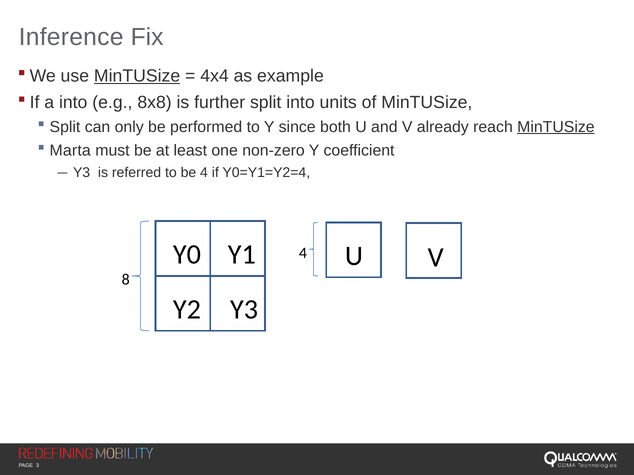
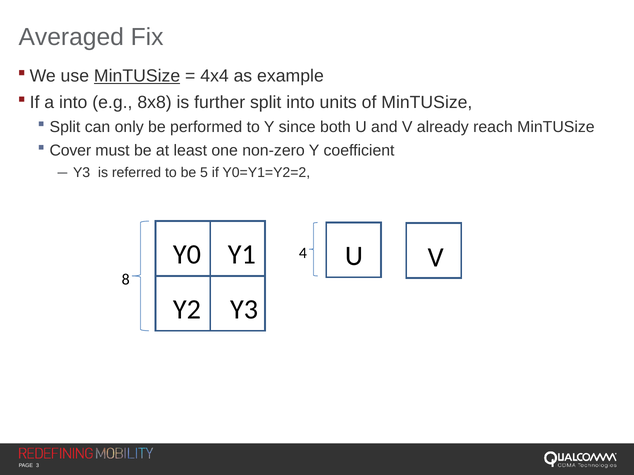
Inference: Inference -> Averaged
MinTUSize at (556, 127) underline: present -> none
Marta: Marta -> Cover
be 4: 4 -> 5
Y0=Y1=Y2=4: Y0=Y1=Y2=4 -> Y0=Y1=Y2=2
